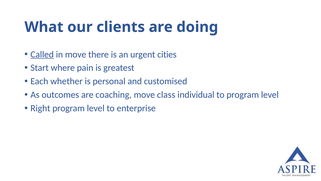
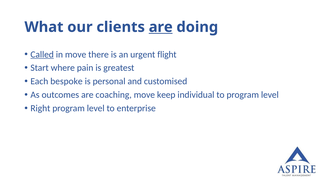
are at (161, 27) underline: none -> present
cities: cities -> flight
whether: whether -> bespoke
class: class -> keep
